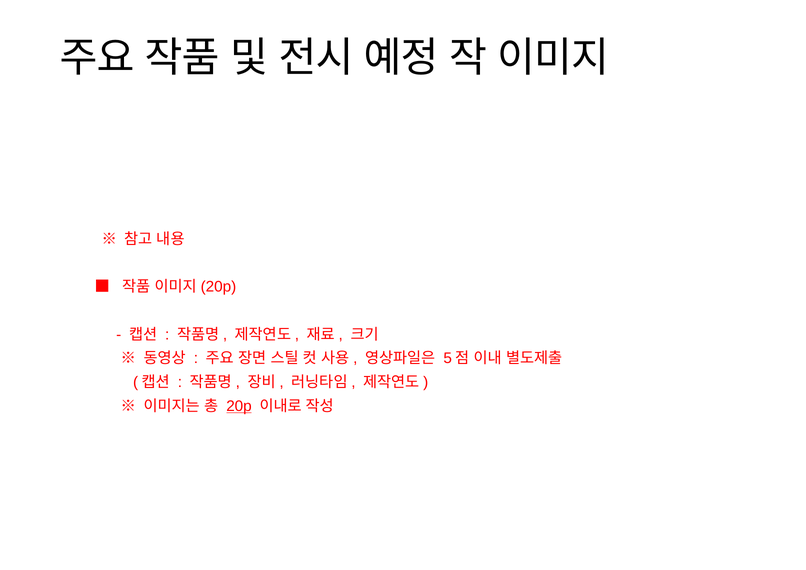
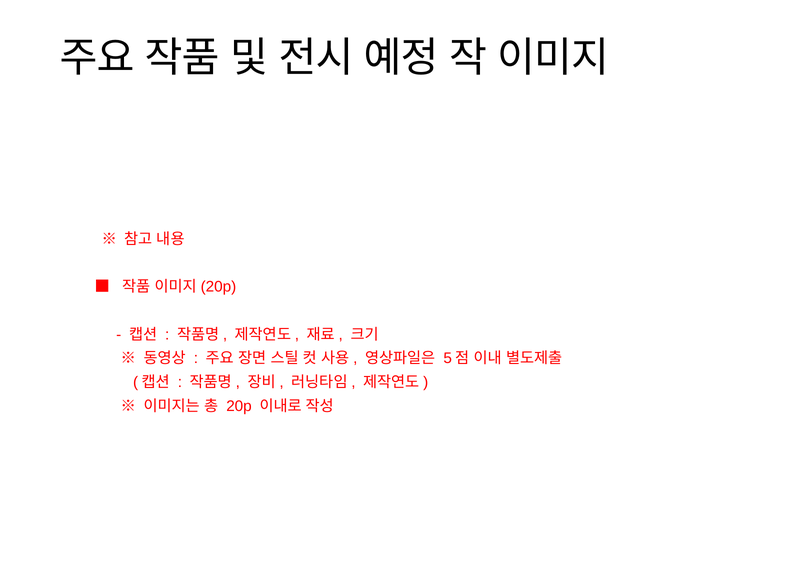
20p underline: present -> none
